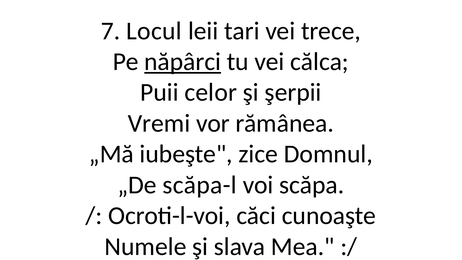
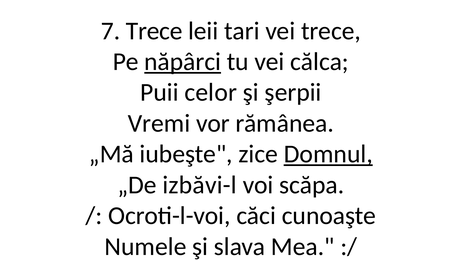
7 Locul: Locul -> Trece
Domnul underline: none -> present
scăpa-l: scăpa-l -> izbăvi-l
